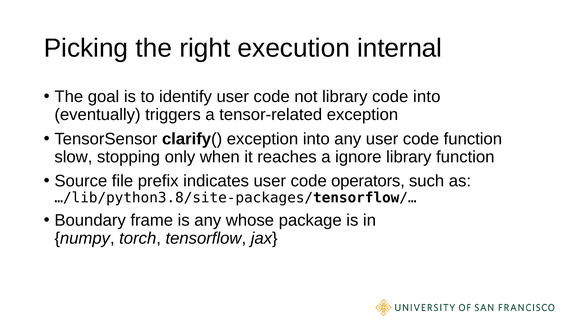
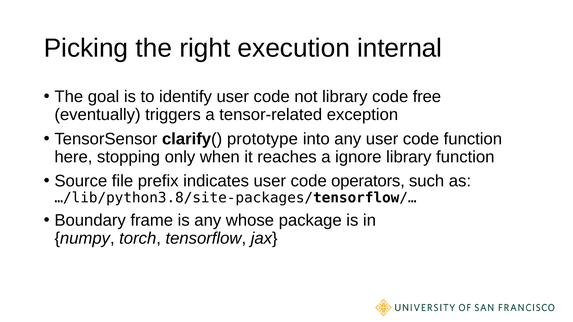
code into: into -> free
clarify( exception: exception -> prototype
slow: slow -> here
